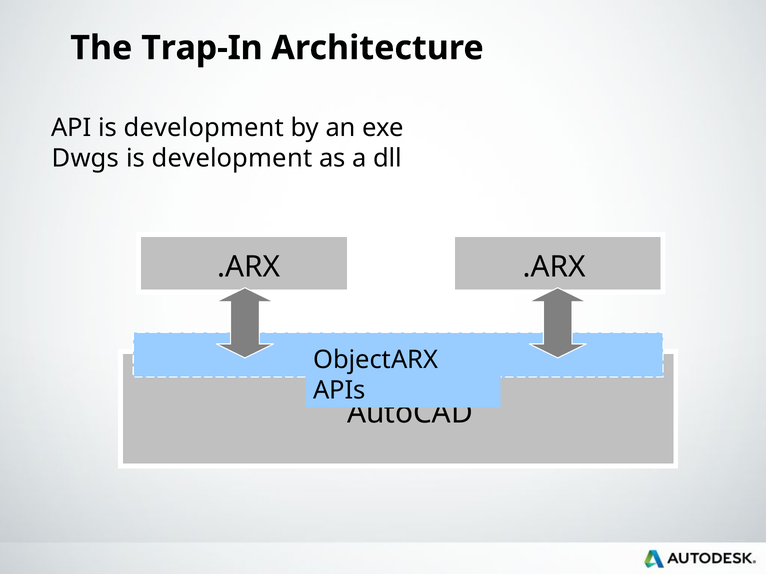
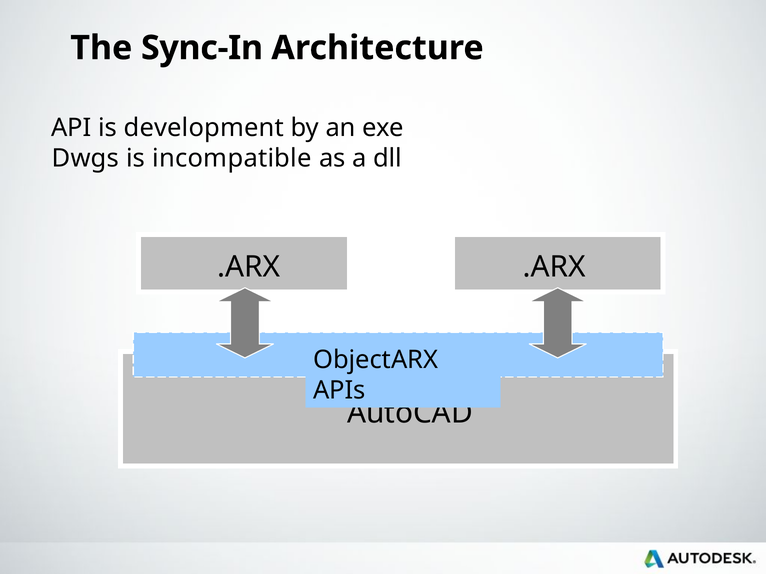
Trap-In: Trap-In -> Sync-In
development at (232, 158): development -> incompatible
